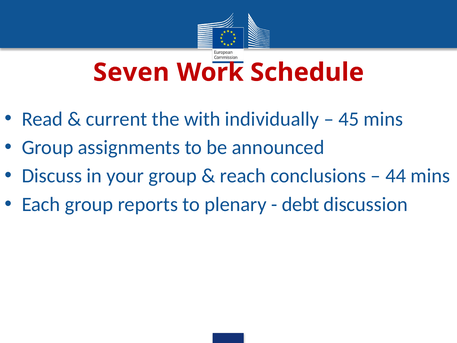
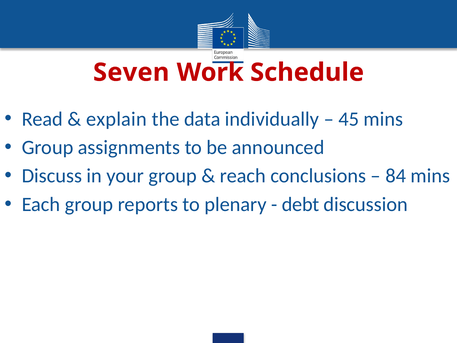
current: current -> explain
with: with -> data
44: 44 -> 84
